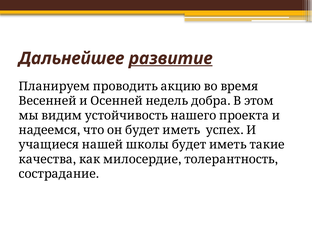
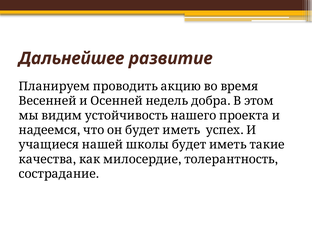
развитие underline: present -> none
